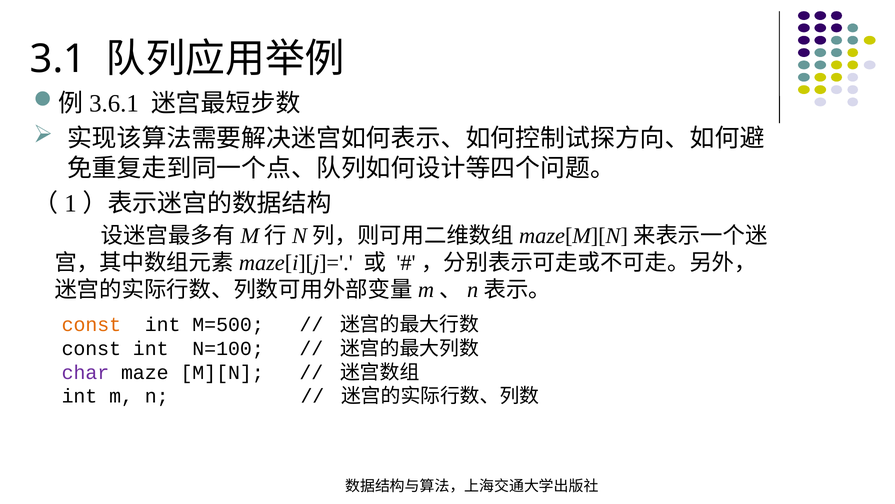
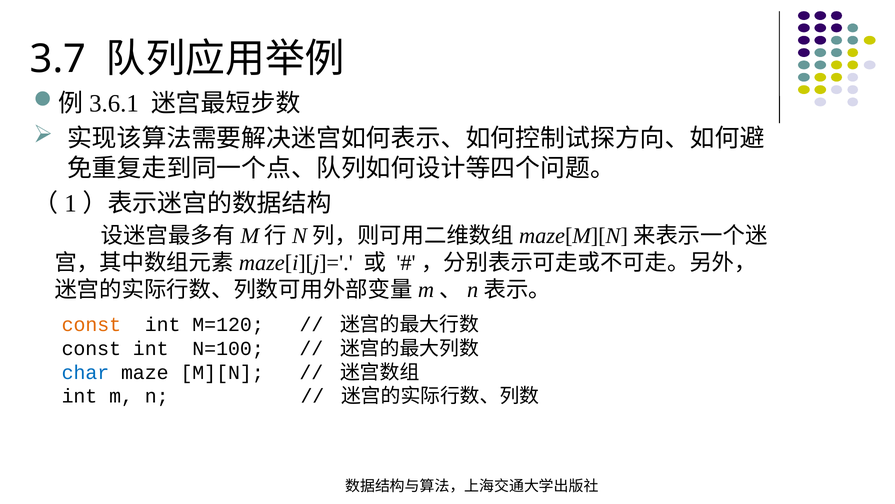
3.1: 3.1 -> 3.7
M=500: M=500 -> M=120
char colour: purple -> blue
